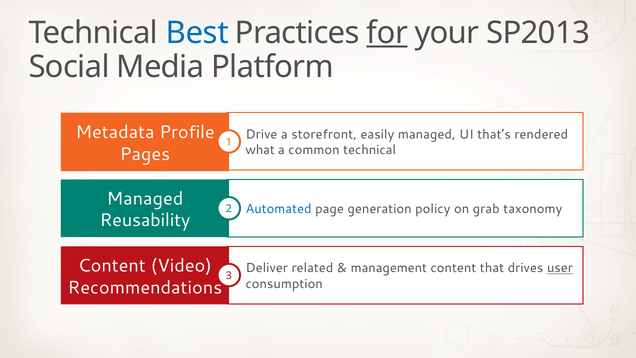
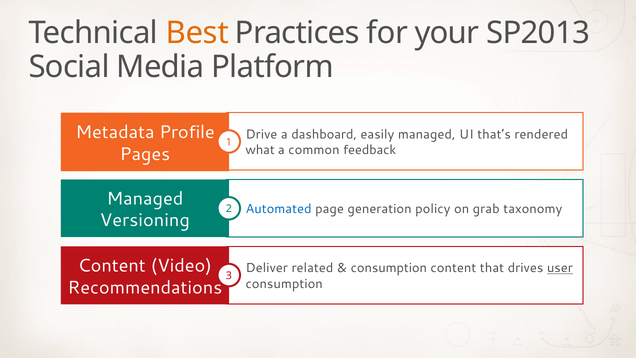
Best colour: blue -> orange
for underline: present -> none
storefront: storefront -> dashboard
common technical: technical -> feedback
Reusability: Reusability -> Versioning
management at (389, 268): management -> consumption
